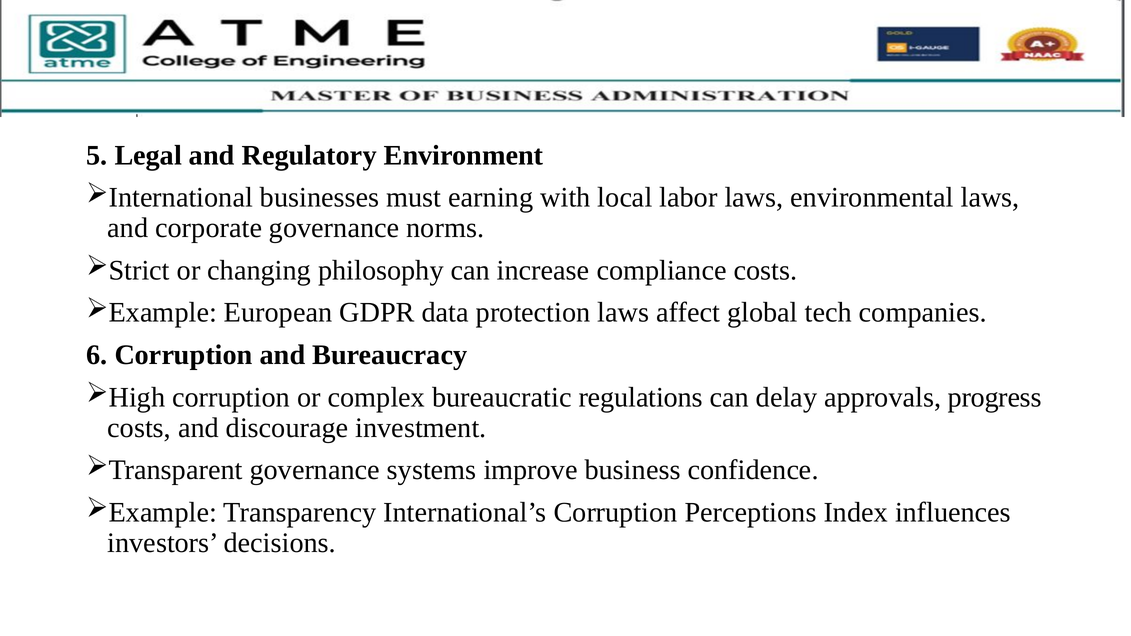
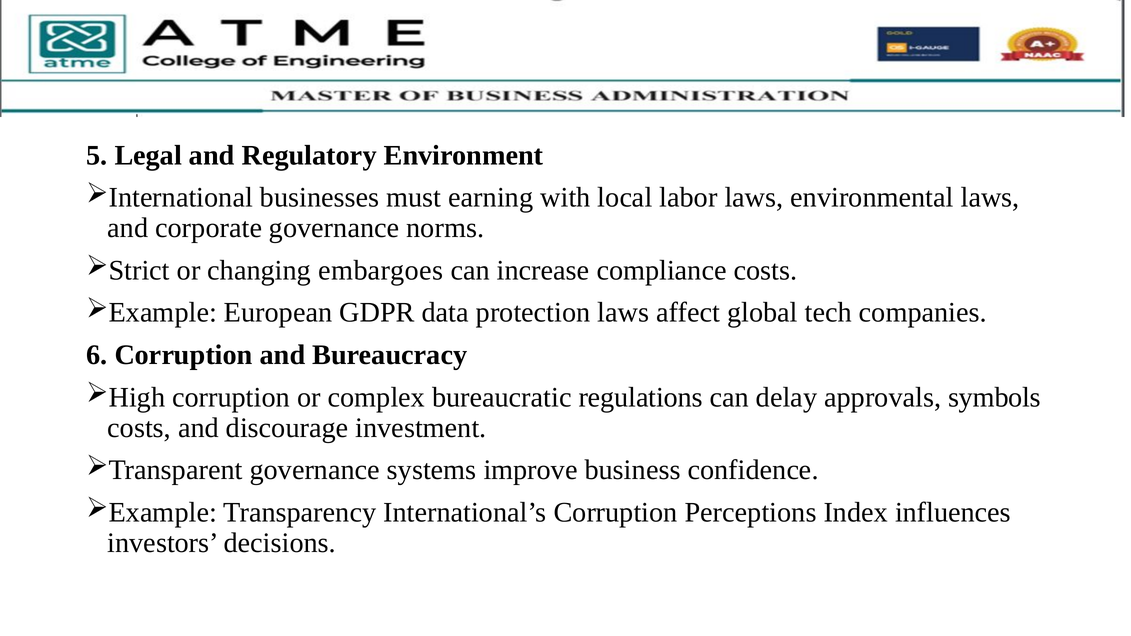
philosophy: philosophy -> embargoes
progress: progress -> symbols
